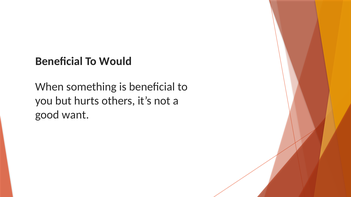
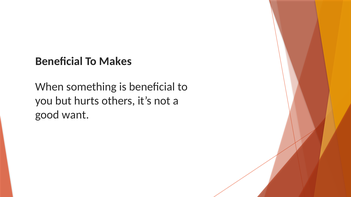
Would: Would -> Makes
